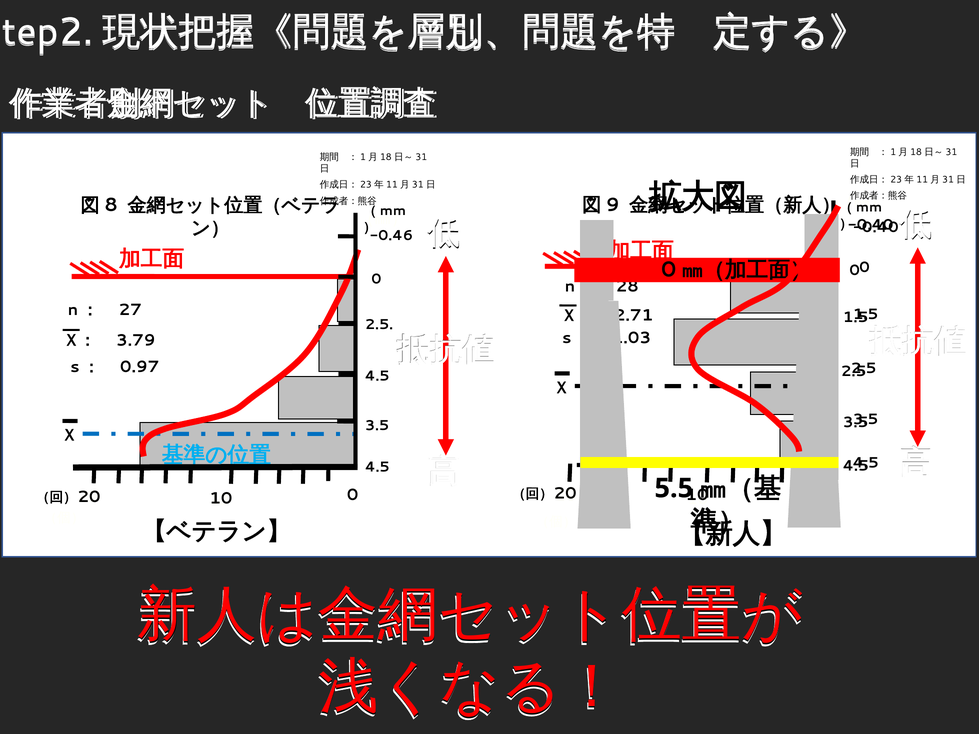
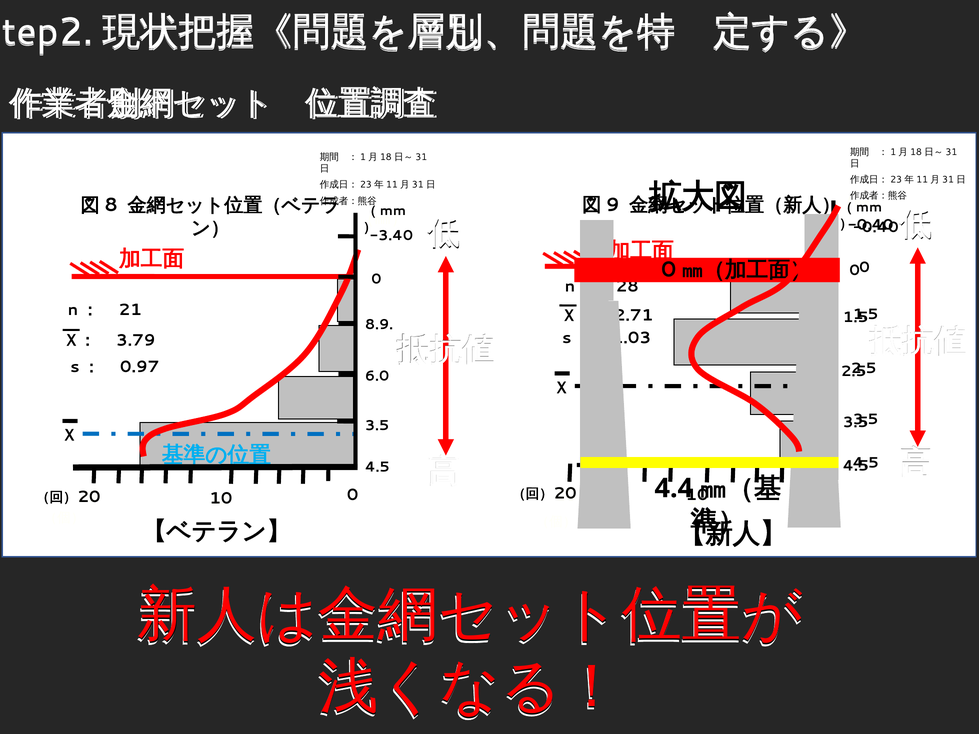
-0.46: -0.46 -> -3.40
27: 27 -> 21
2.5 at (379, 325): 2.5 -> 8.9
4.5 at (377, 376): 4.5 -> 6.0
5.5: 5.5 -> 4.4
